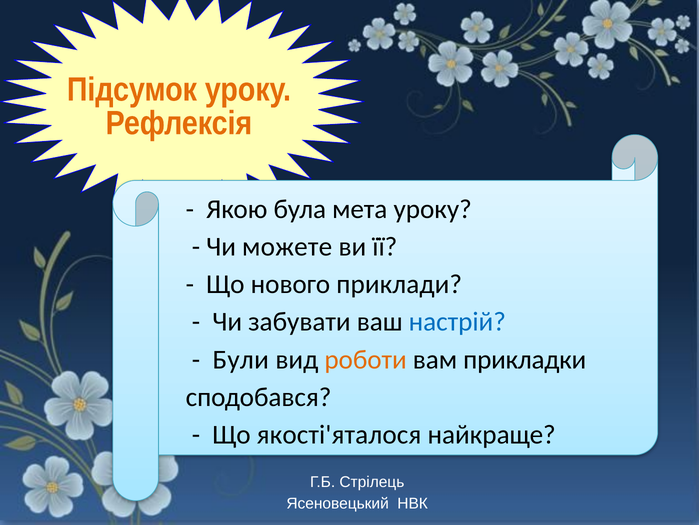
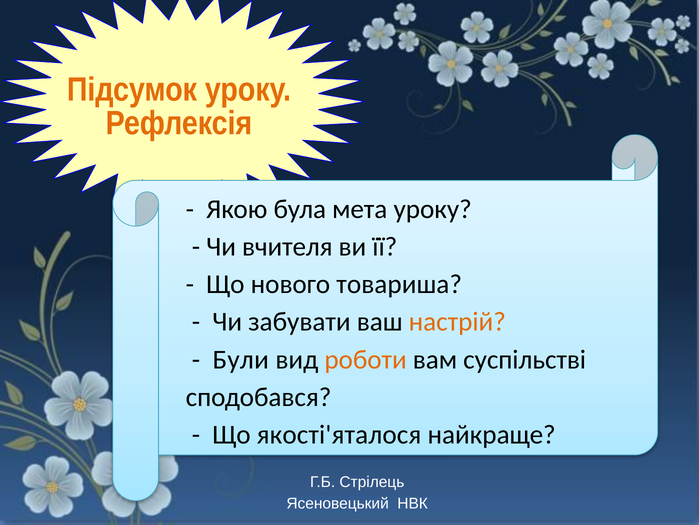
можете: можете -> вчителя
приклади: приклади -> товариша
настрій colour: blue -> orange
прикладки: прикладки -> суспільстві
